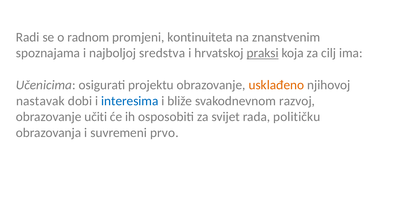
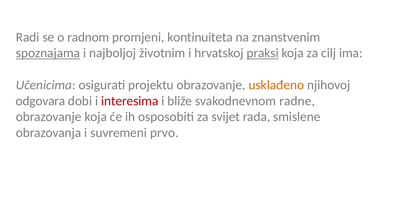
spoznajama underline: none -> present
sredstva: sredstva -> životnim
nastavak: nastavak -> odgovara
interesima colour: blue -> red
razvoj: razvoj -> radne
obrazovanje učiti: učiti -> koja
političku: političku -> smislene
